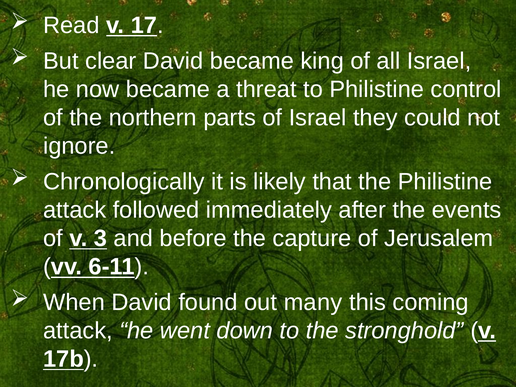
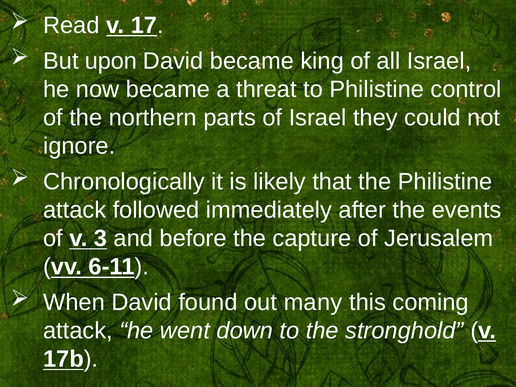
clear: clear -> upon
